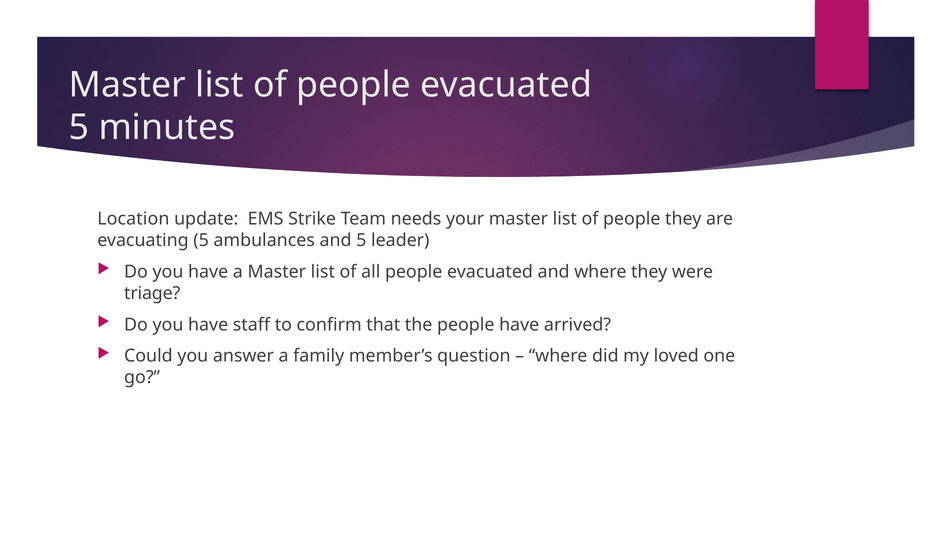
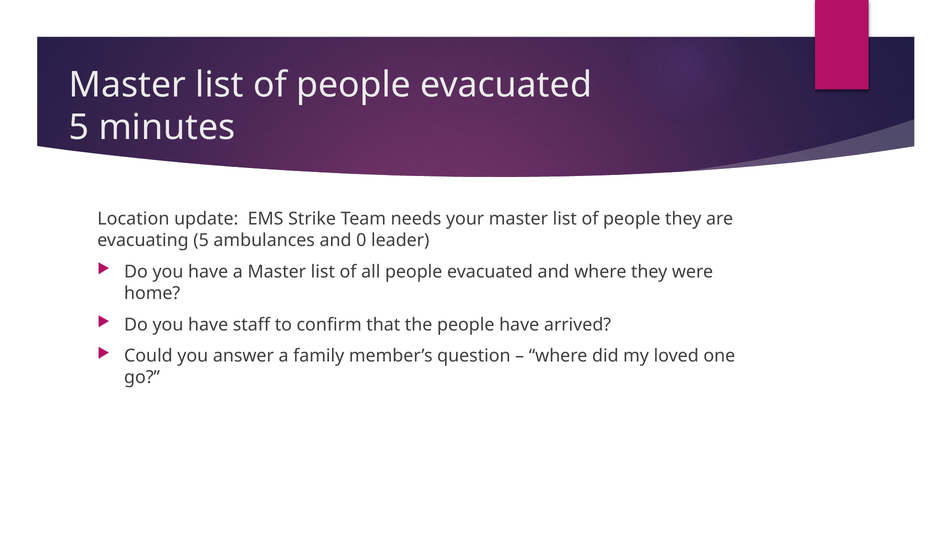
and 5: 5 -> 0
triage: triage -> home
